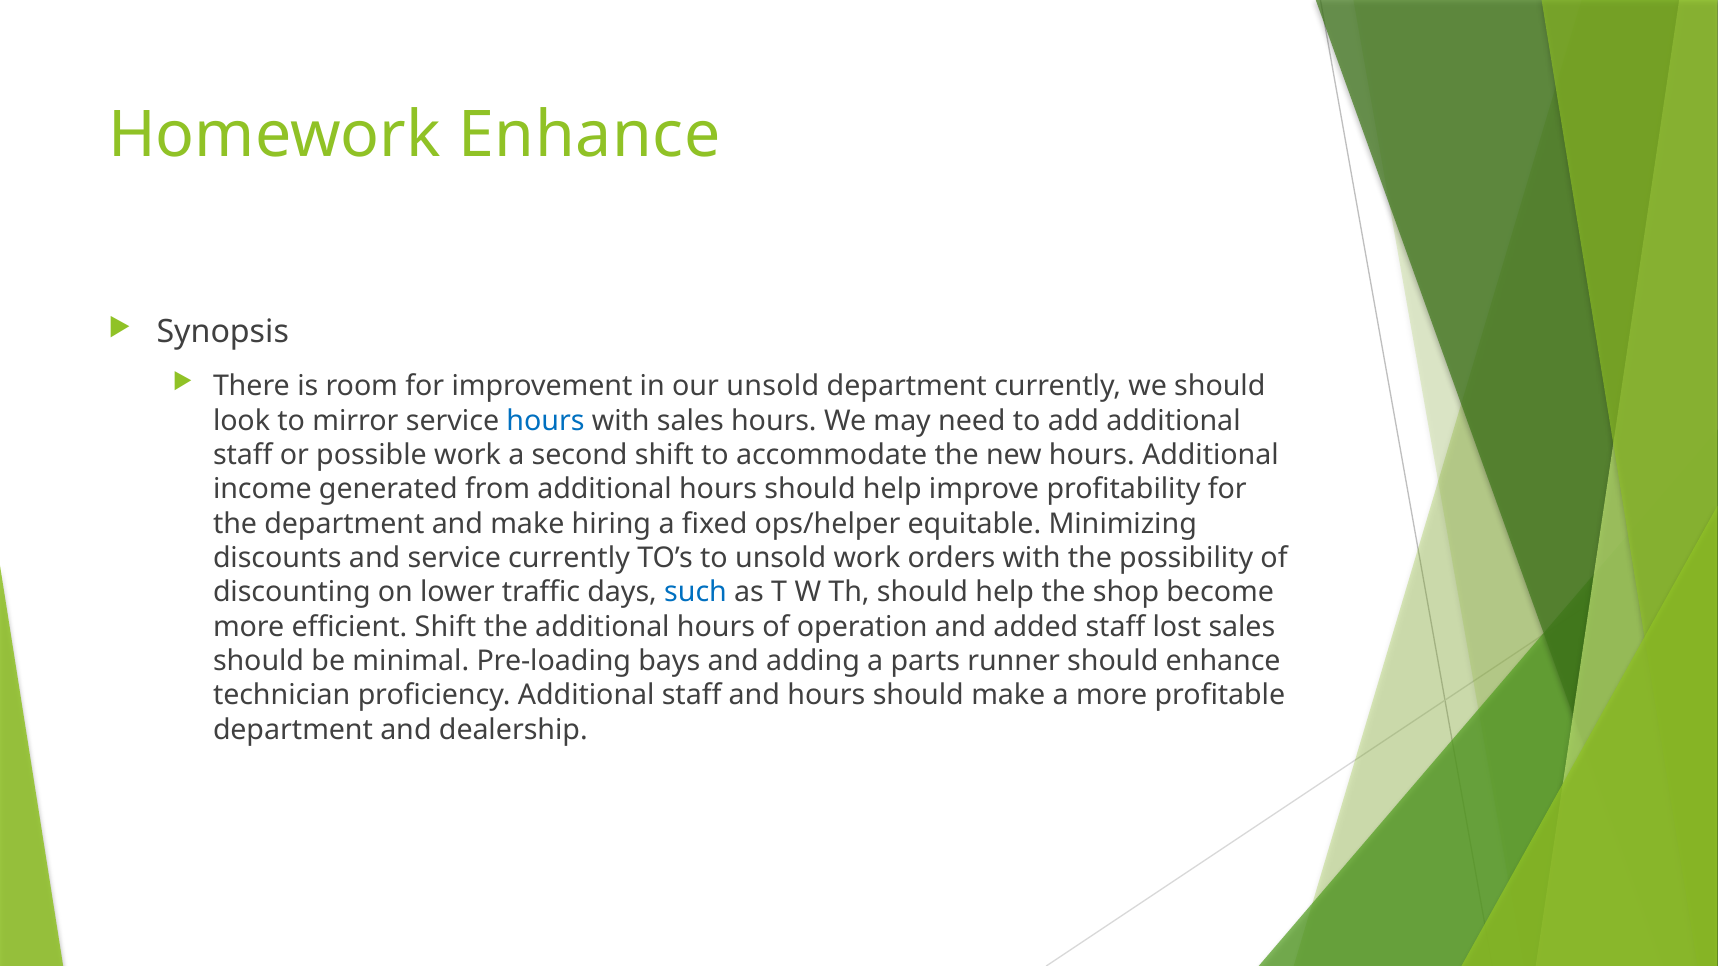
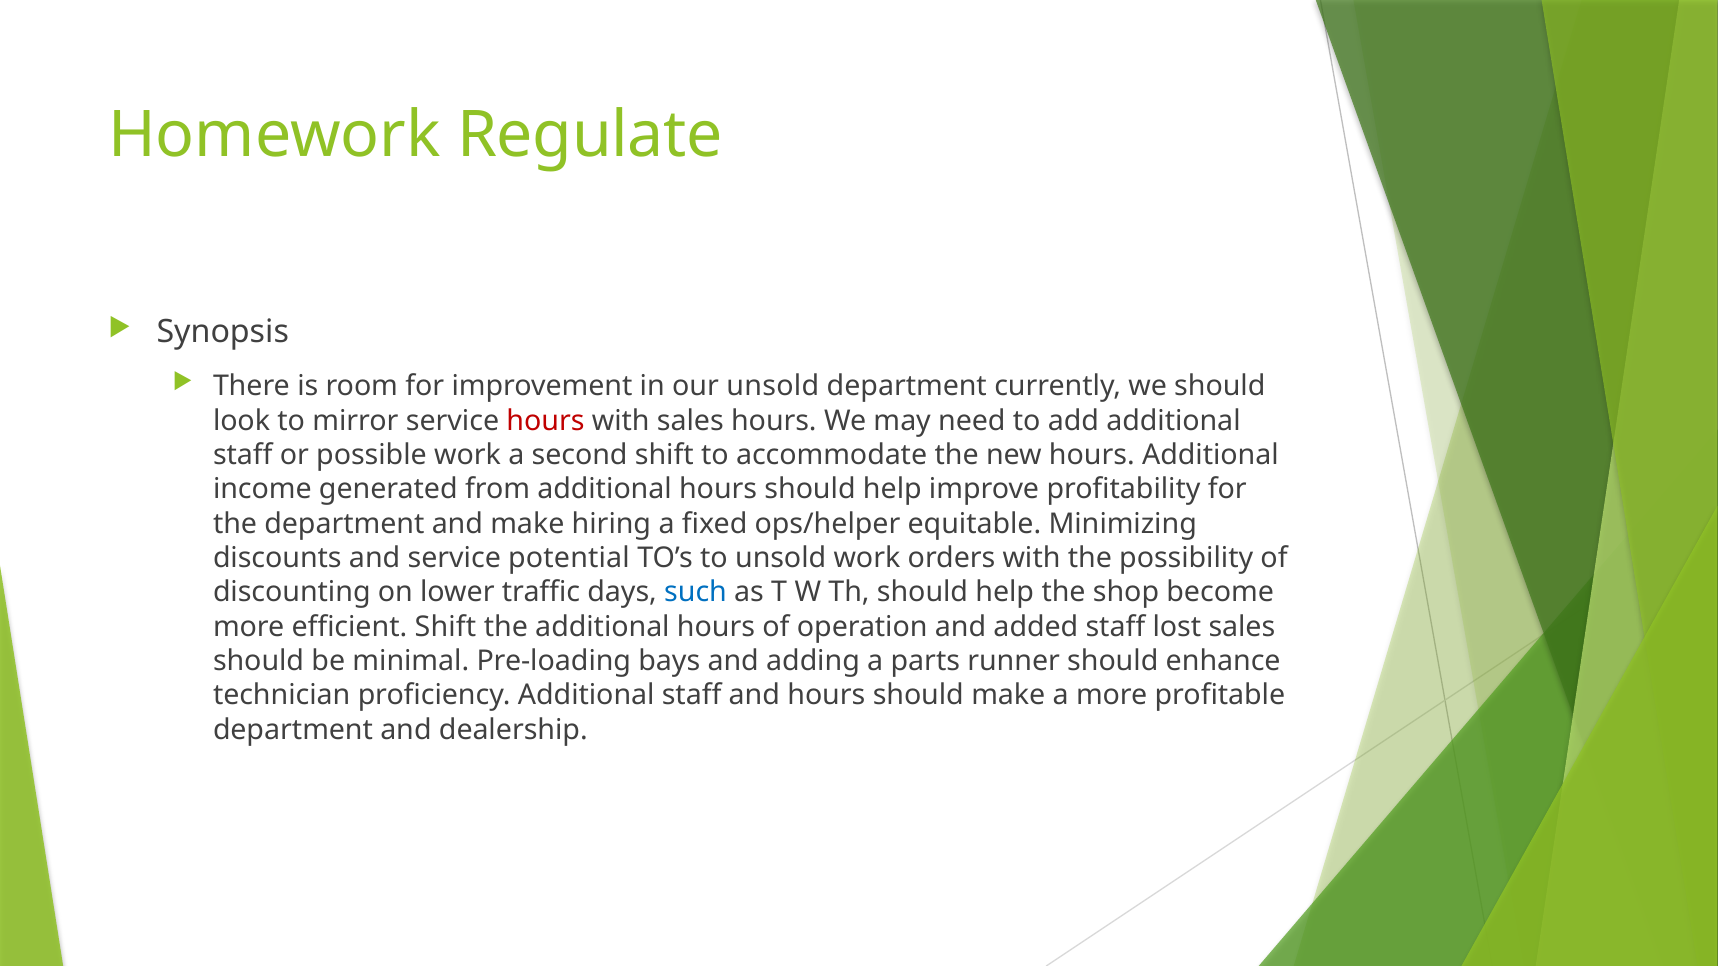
Homework Enhance: Enhance -> Regulate
hours at (545, 421) colour: blue -> red
service currently: currently -> potential
